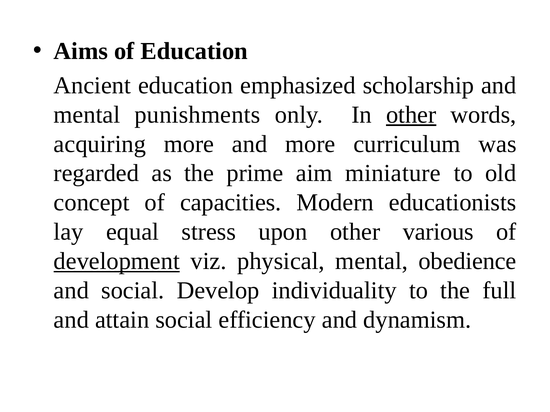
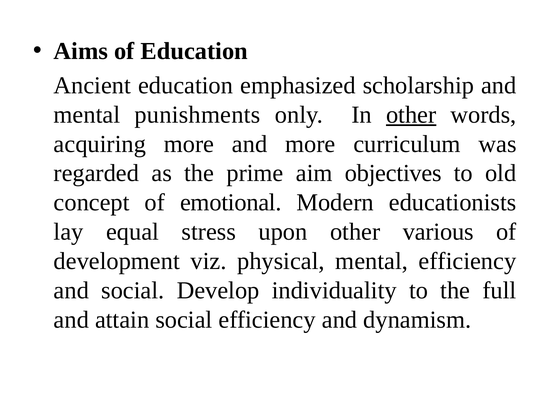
miniature: miniature -> objectives
capacities: capacities -> emotional
development underline: present -> none
mental obedience: obedience -> efficiency
